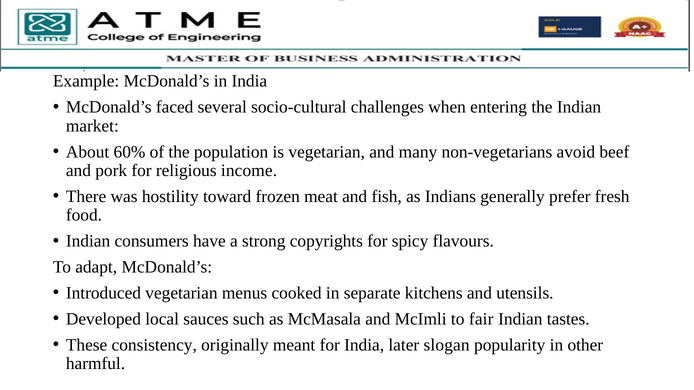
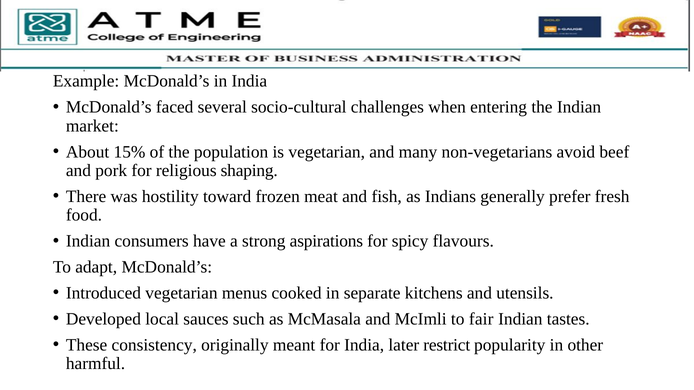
60%: 60% -> 15%
income: income -> shaping
copyrights: copyrights -> aspirations
slogan: slogan -> restrict
